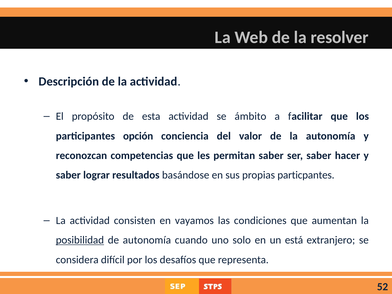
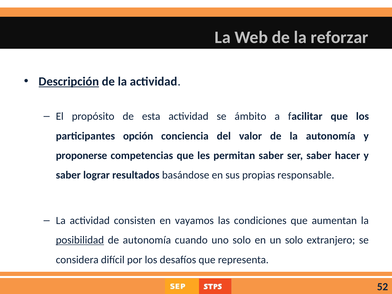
resolver: resolver -> reforzar
Descripción underline: none -> present
reconozcan: reconozcan -> proponerse
particpantes: particpantes -> responsable
un está: está -> solo
